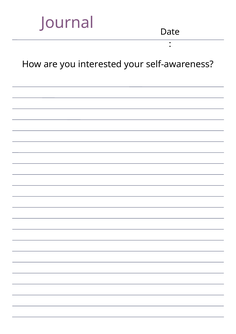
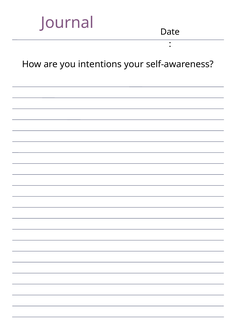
interested: interested -> intentions
